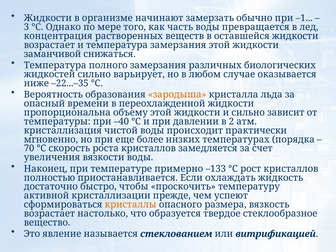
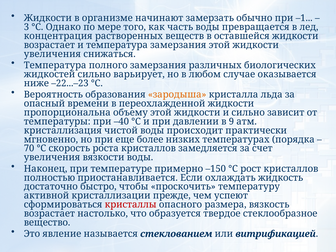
заманчивой at (52, 54): заманчивой -> увеличения
–22...–35: –22...–35 -> –22...–23
2: 2 -> 9
–133: –133 -> –150
кристаллы colour: orange -> red
